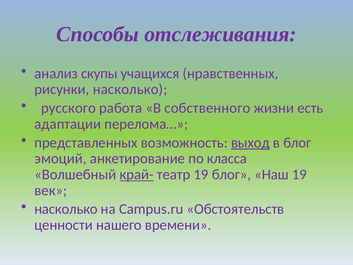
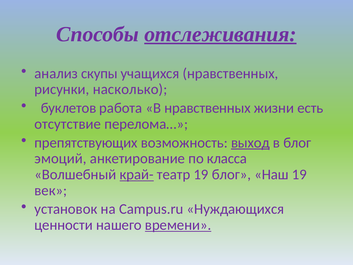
отслеживания underline: none -> present
русского: русского -> буклетов
В собственного: собственного -> нравственных
адаптации: адаптации -> отсутствие
представленных: представленных -> препятствующих
насколько at (66, 209): насколько -> установок
Обстоятельств: Обстоятельств -> Нуждающихся
времени underline: none -> present
